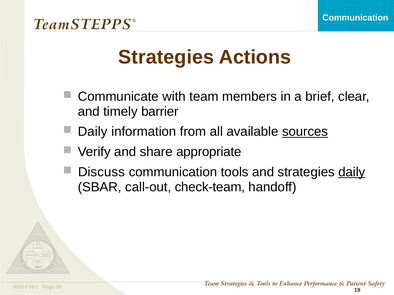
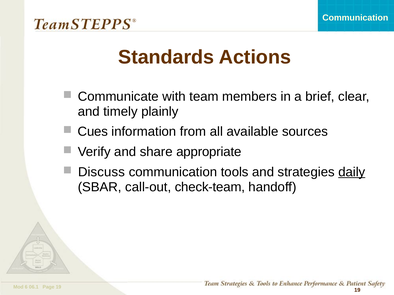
Strategies at (166, 57): Strategies -> Standards
barrier: barrier -> plainly
Daily at (93, 132): Daily -> Cues
sources underline: present -> none
